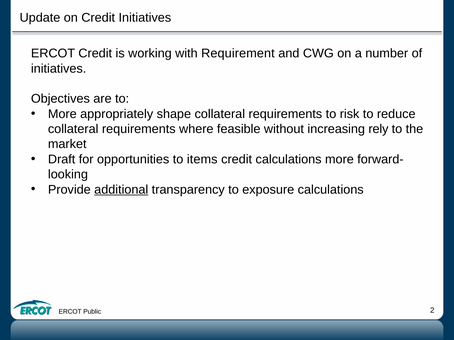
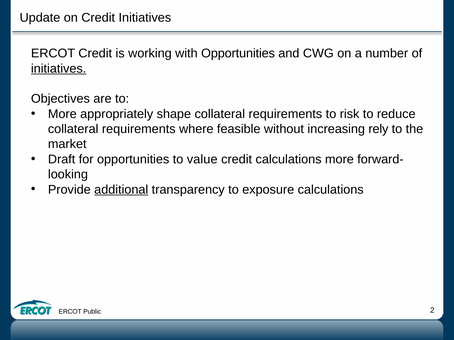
with Requirement: Requirement -> Opportunities
initiatives at (59, 69) underline: none -> present
items: items -> value
